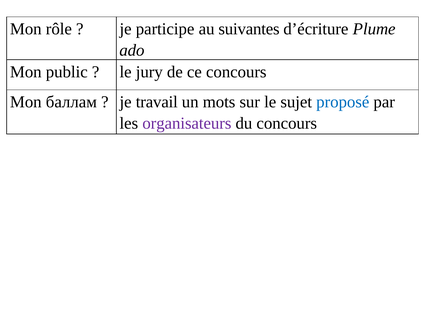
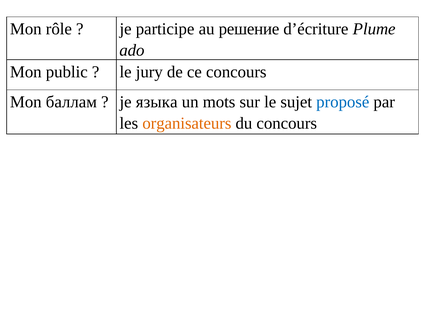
suivantes: suivantes -> решение
travail: travail -> языка
organisateurs colour: purple -> orange
